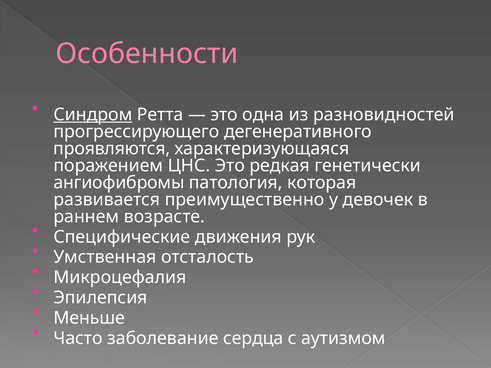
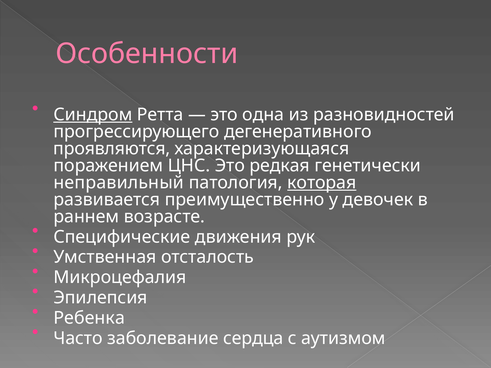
ангиофибромы: ангиофибромы -> неправильный
которая underline: none -> present
Меньше: Меньше -> Ребенка
